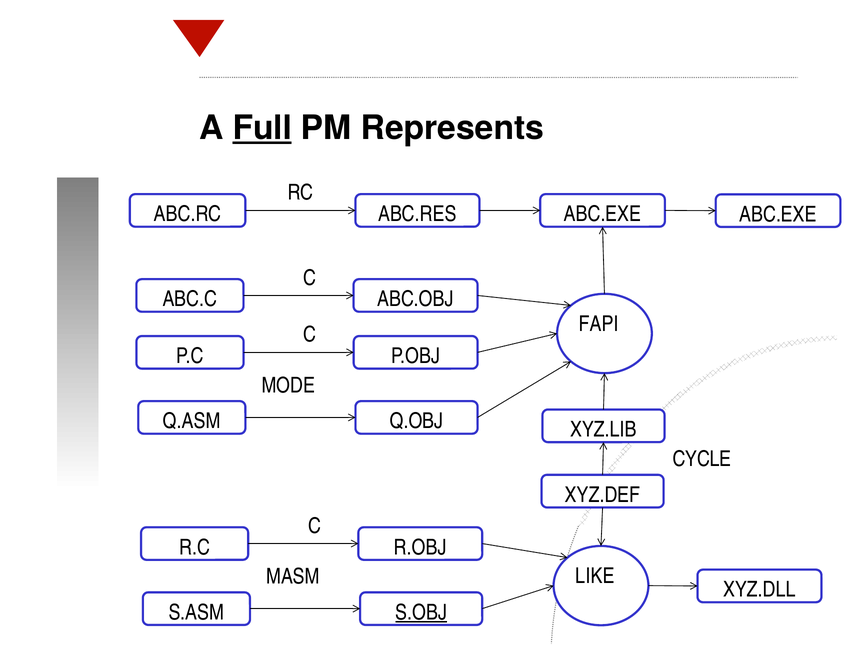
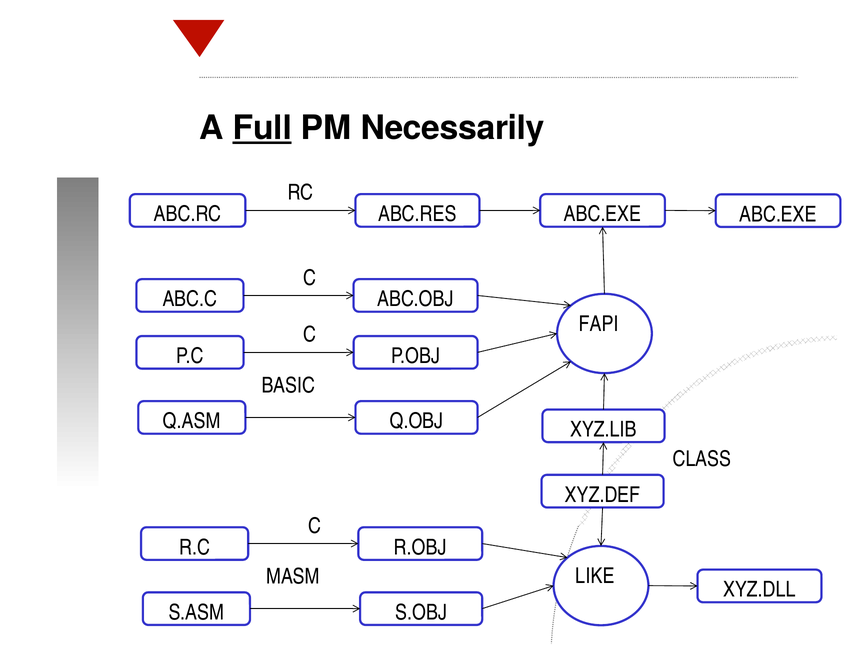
Represents: Represents -> Necessarily
MODE: MODE -> BASIC
CYCLE: CYCLE -> CLASS
S.OBJ underline: present -> none
